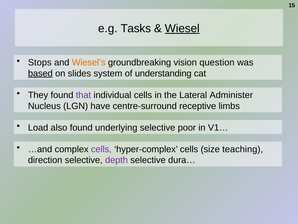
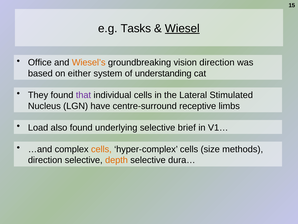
Stops: Stops -> Office
vision question: question -> direction
based underline: present -> none
slides: slides -> either
Administer: Administer -> Stimulated
poor: poor -> brief
cells at (101, 149) colour: purple -> orange
teaching: teaching -> methods
depth colour: purple -> orange
